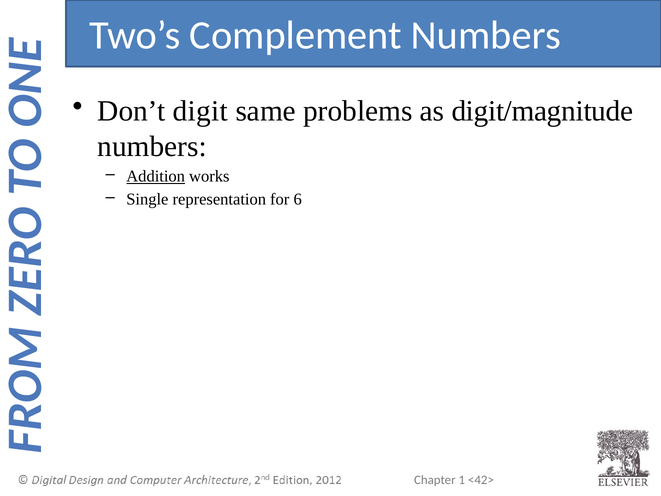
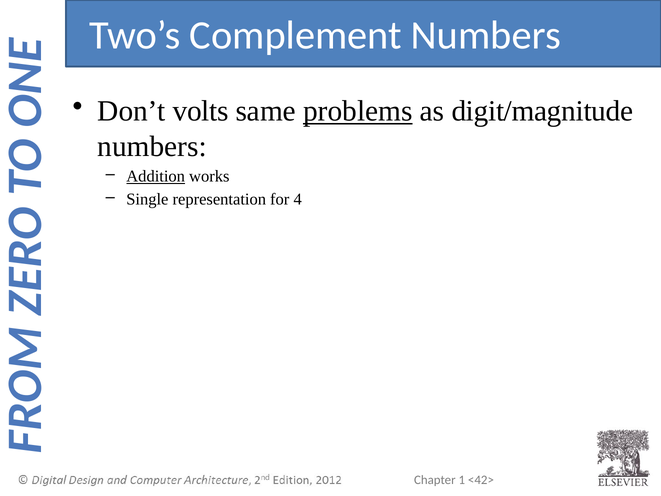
digit: digit -> volts
problems underline: none -> present
6: 6 -> 4
